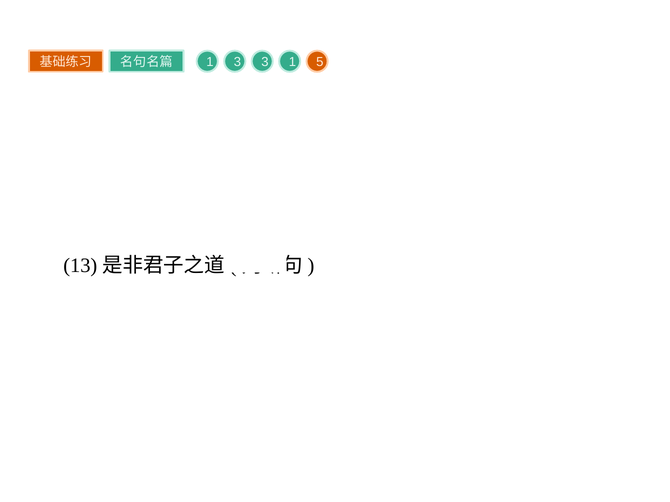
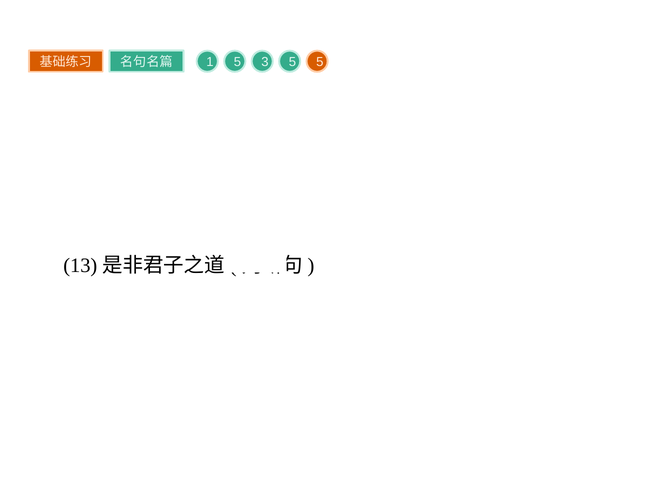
1 3: 3 -> 5
3 1: 1 -> 5
